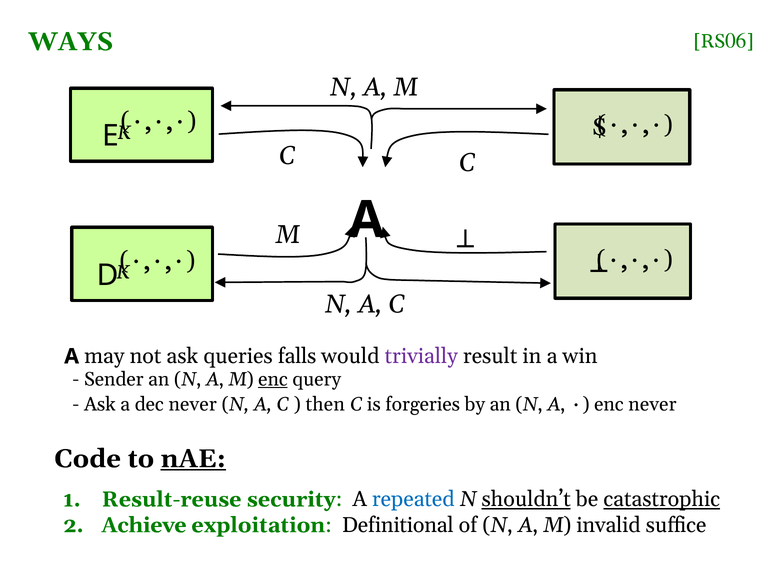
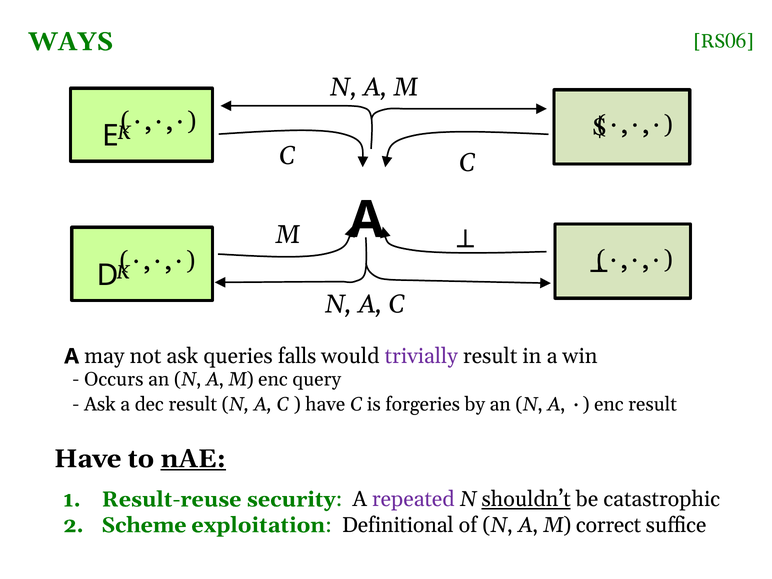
Sender: Sender -> Occurs
enc at (273, 379) underline: present -> none
dec never: never -> result
then at (325, 405): then -> have
enc never: never -> result
Code at (88, 459): Code -> Have
repeated colour: blue -> purple
catastrophic underline: present -> none
Achieve: Achieve -> Scheme
invalid: invalid -> correct
